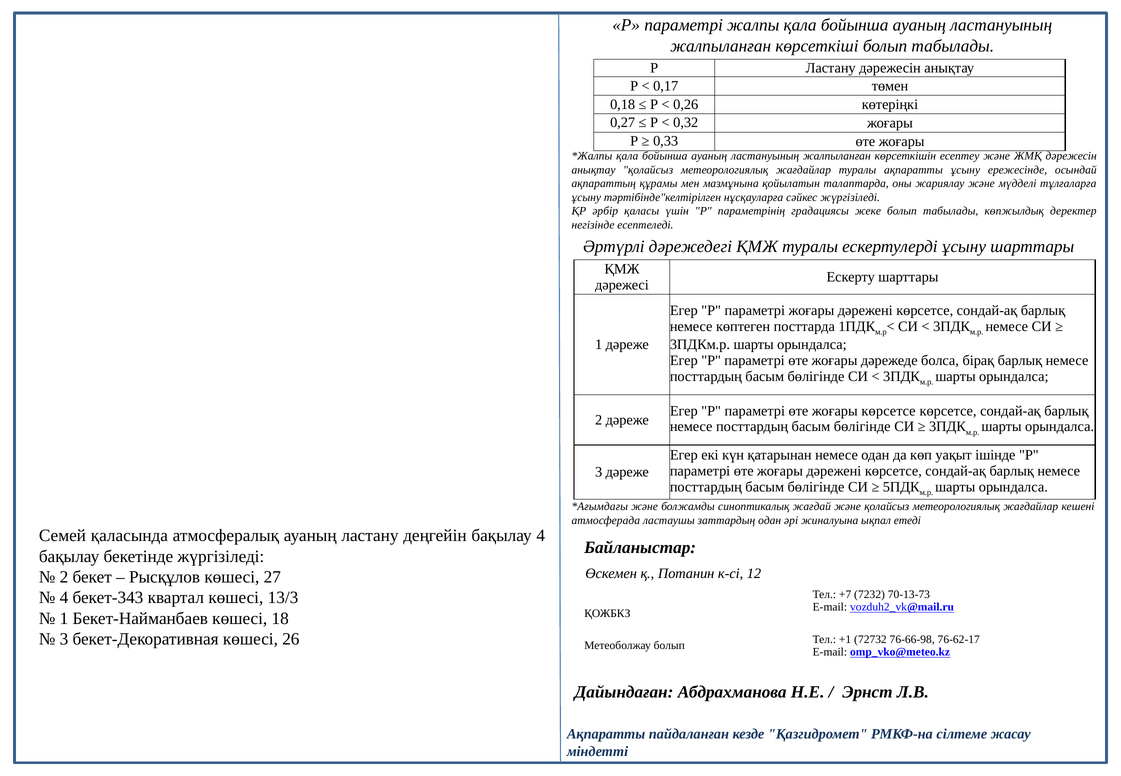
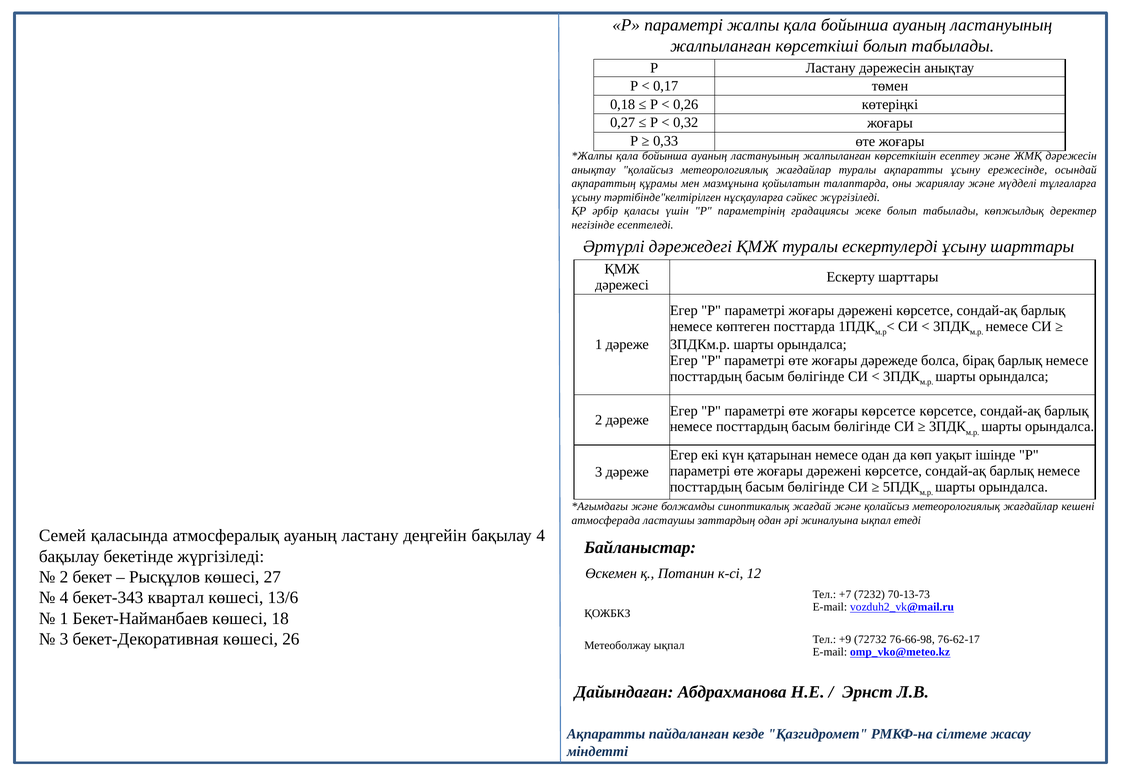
13/3: 13/3 -> 13/6
+1: +1 -> +9
Метеоболжау болып: болып -> ықпал
